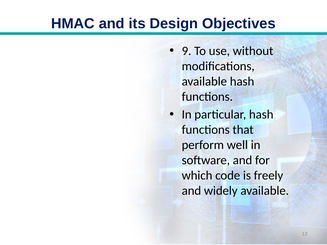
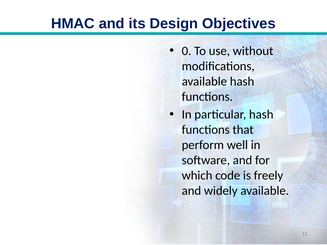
9: 9 -> 0
